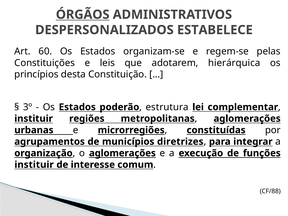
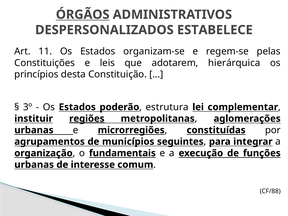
60: 60 -> 11
regiões underline: none -> present
diretrizes: diretrizes -> seguintes
o aglomerações: aglomerações -> fundamentais
instituir at (34, 165): instituir -> urbanas
